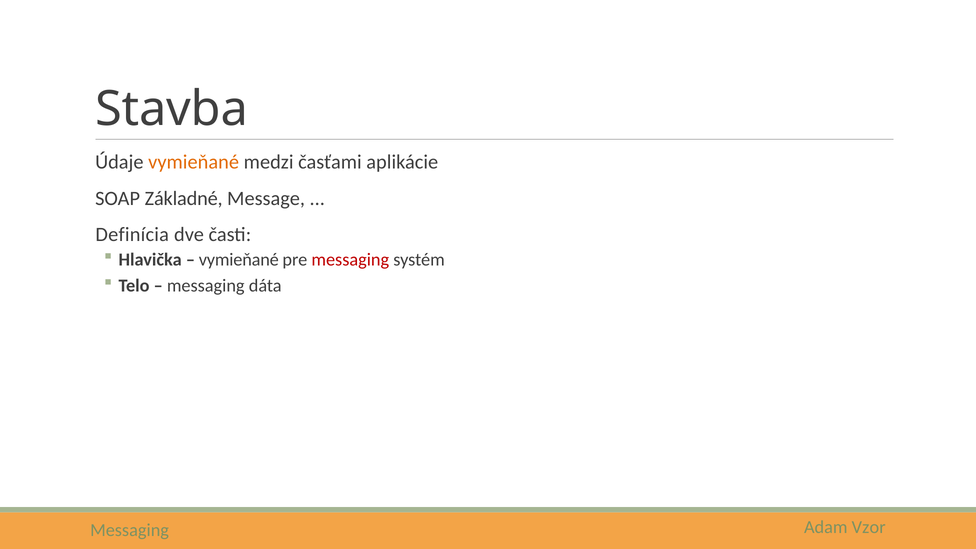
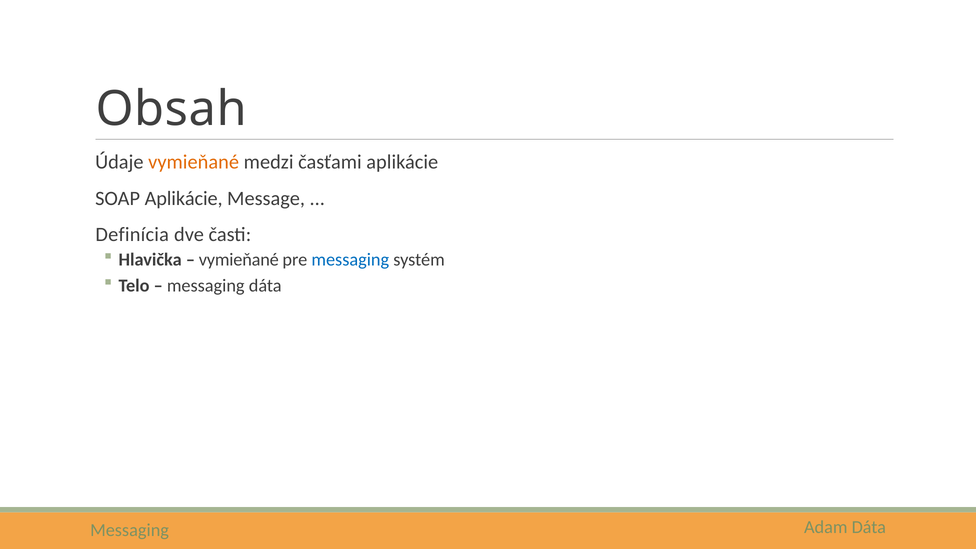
Stavba: Stavba -> Obsah
SOAP Základné: Základné -> Aplikácie
messaging at (350, 260) colour: red -> blue
Adam Vzor: Vzor -> Dáta
